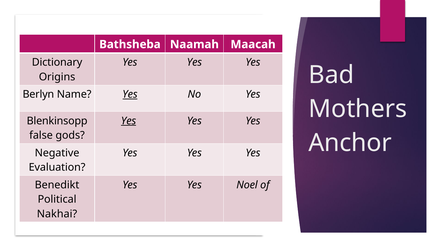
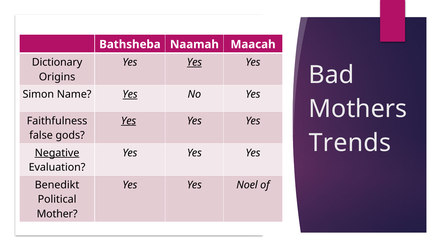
Yes at (194, 62) underline: none -> present
Berlyn: Berlyn -> Simon
Blenkinsopp: Blenkinsopp -> Faithfulness
Anchor: Anchor -> Trends
Negative underline: none -> present
Nakhai: Nakhai -> Mother
